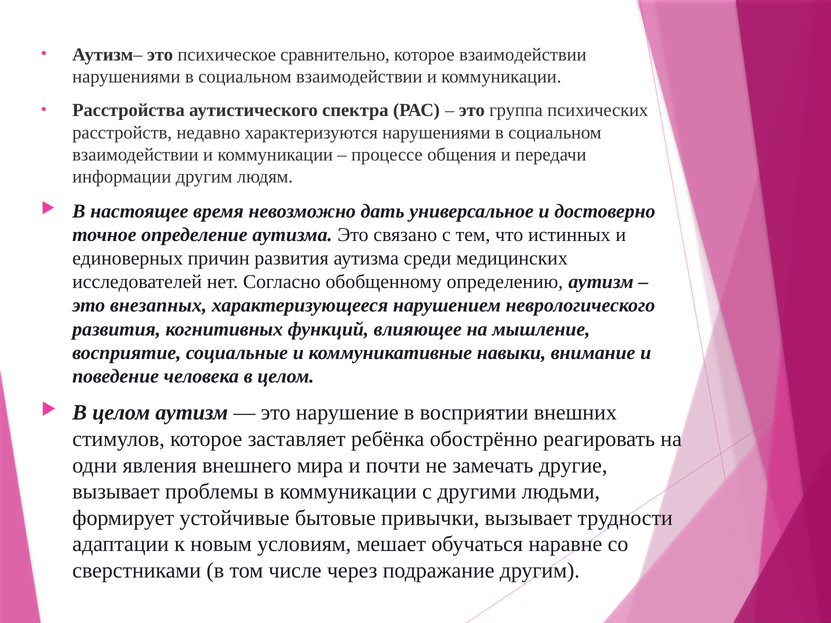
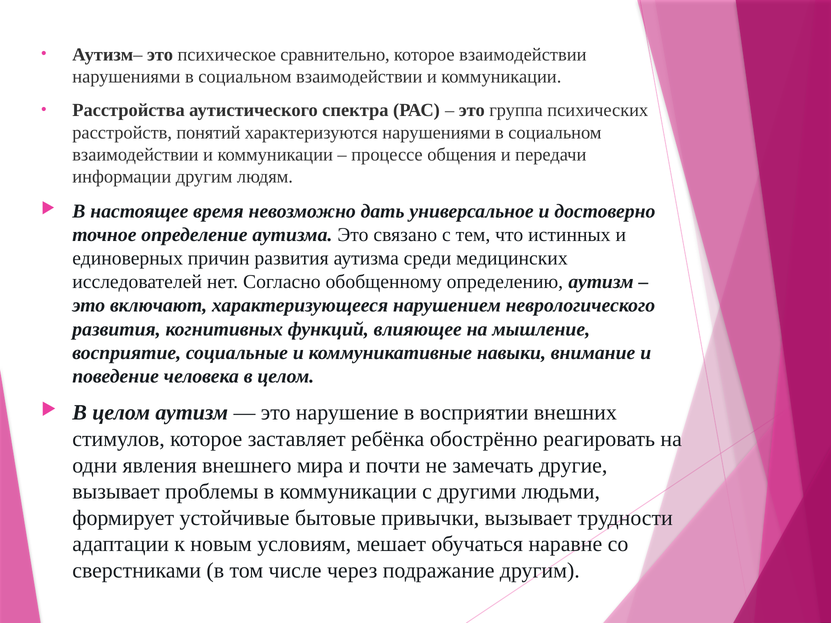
недавно: недавно -> понятий
внезапных: внезапных -> включают
